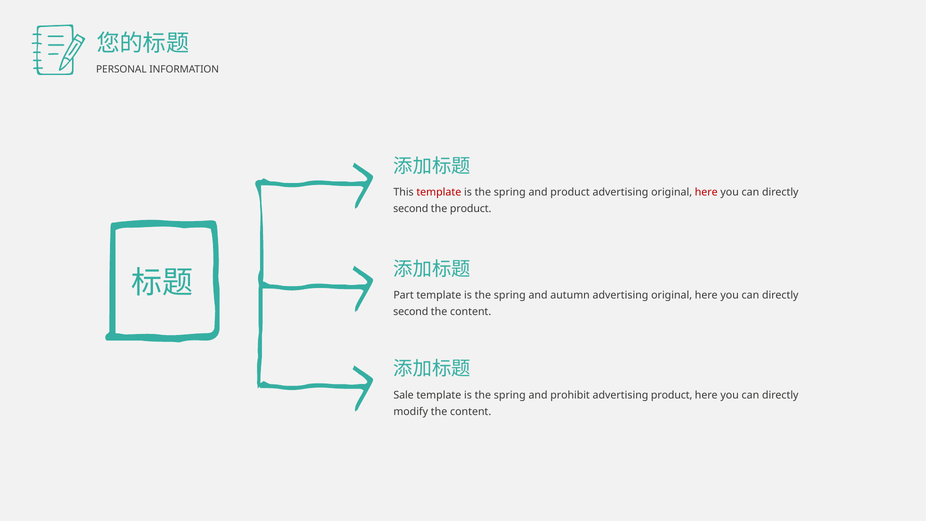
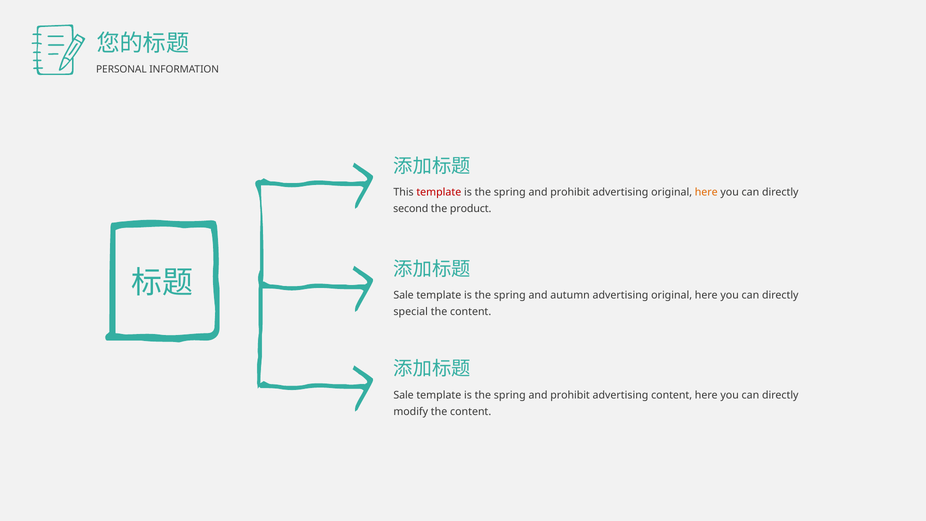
product at (570, 192): product -> prohibit
here at (706, 192) colour: red -> orange
Part at (404, 295): Part -> Sale
second at (411, 312): second -> special
advertising product: product -> content
